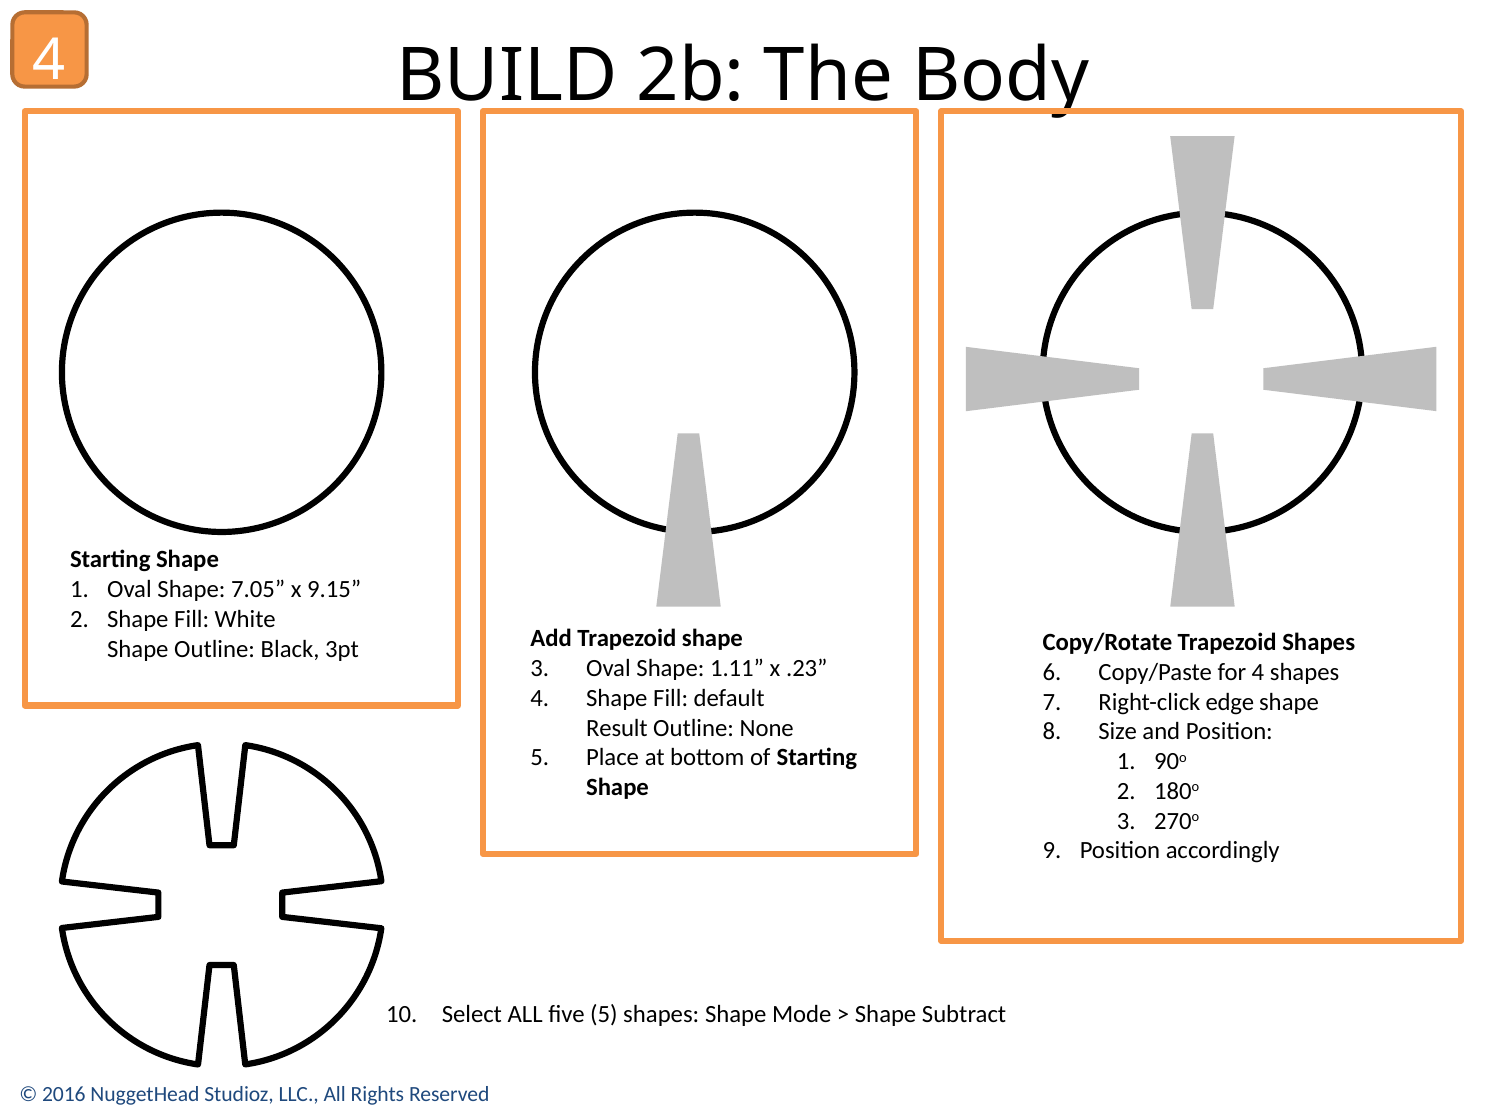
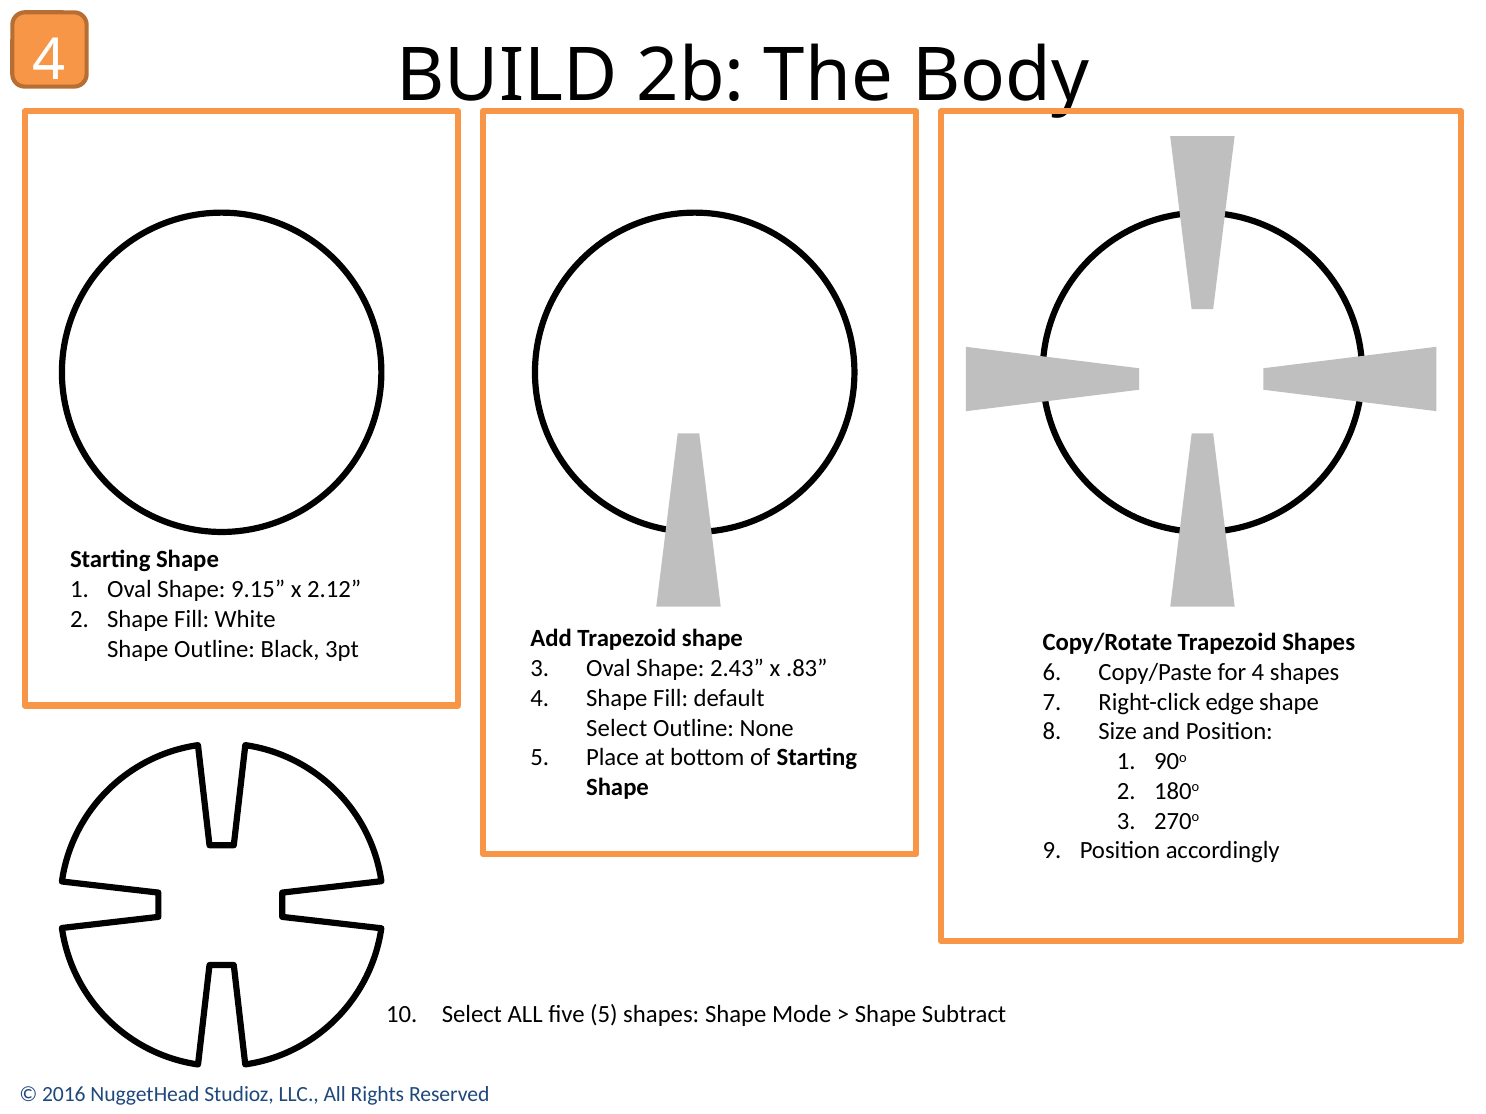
7.05: 7.05 -> 9.15
9.15: 9.15 -> 2.12
1.11: 1.11 -> 2.43
.23: .23 -> .83
Result at (617, 728): Result -> Select
